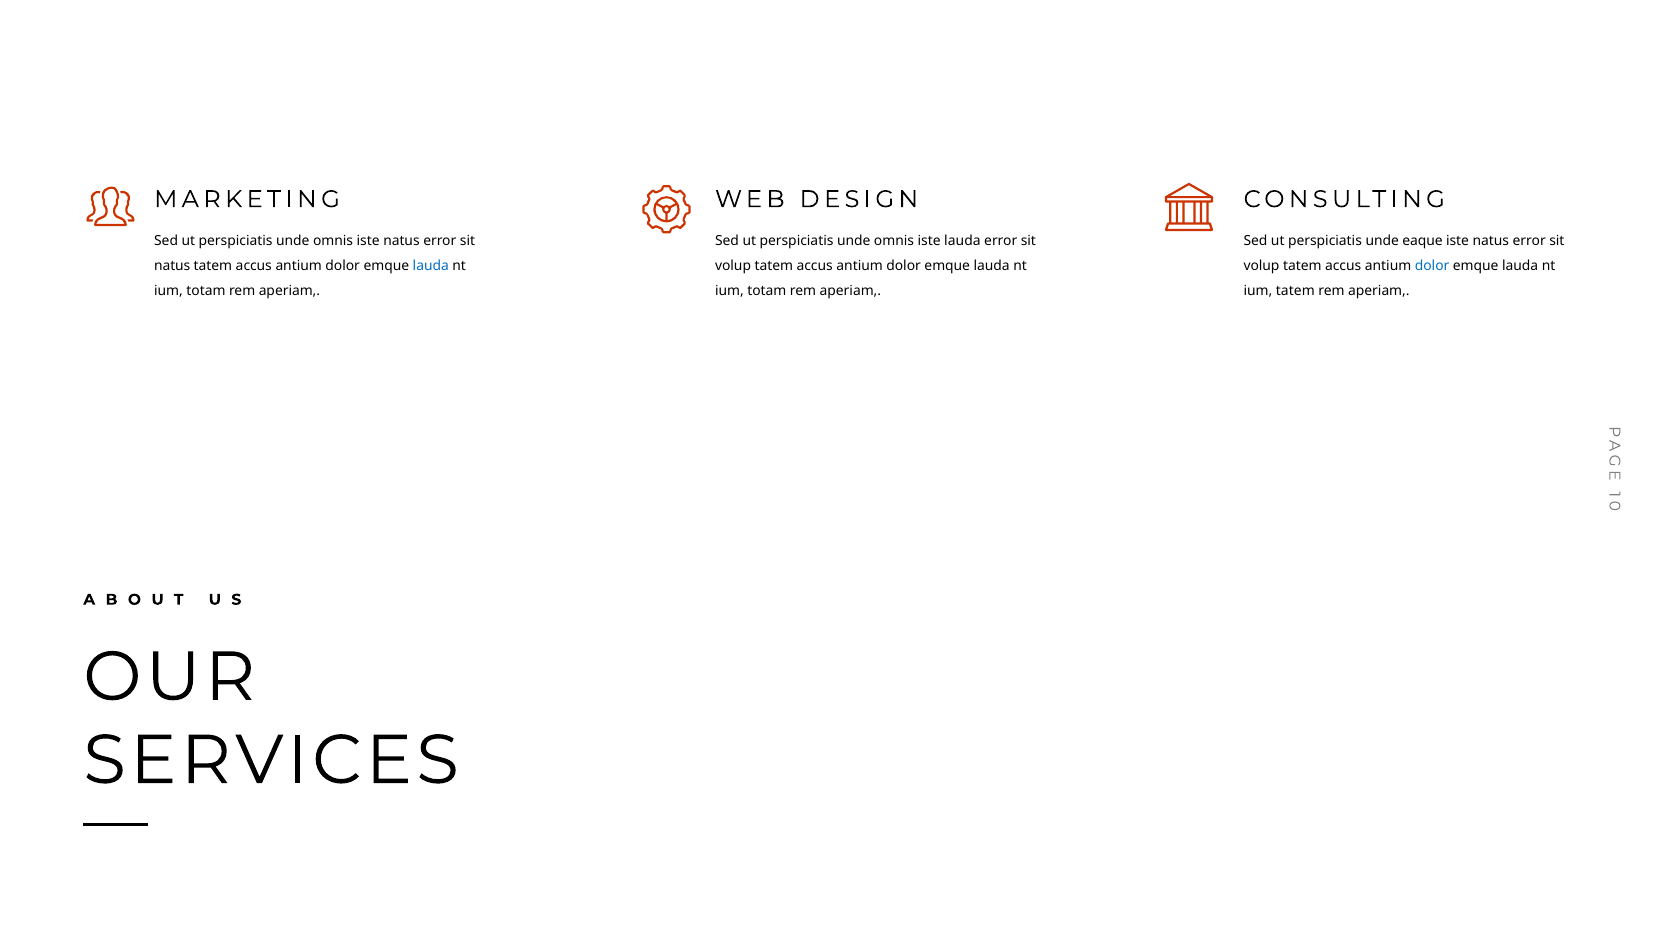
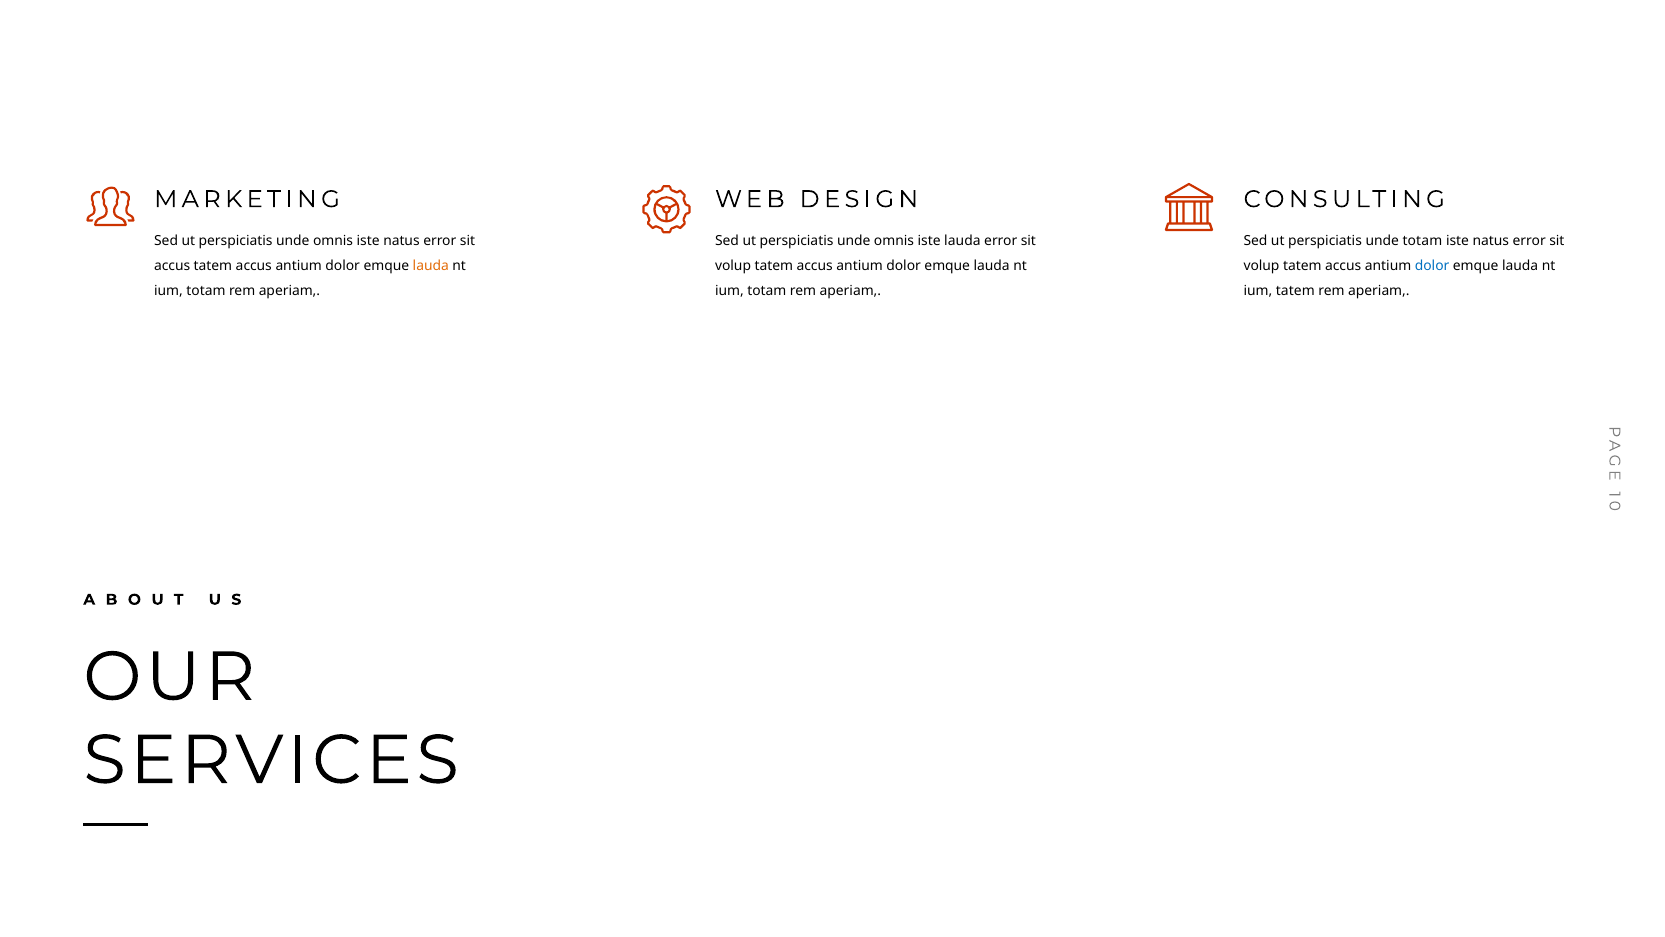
unde eaque: eaque -> totam
natus at (172, 266): natus -> accus
lauda at (431, 266) colour: blue -> orange
